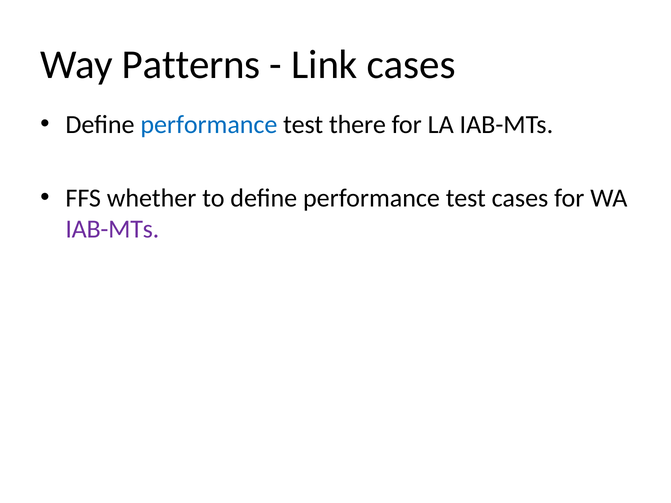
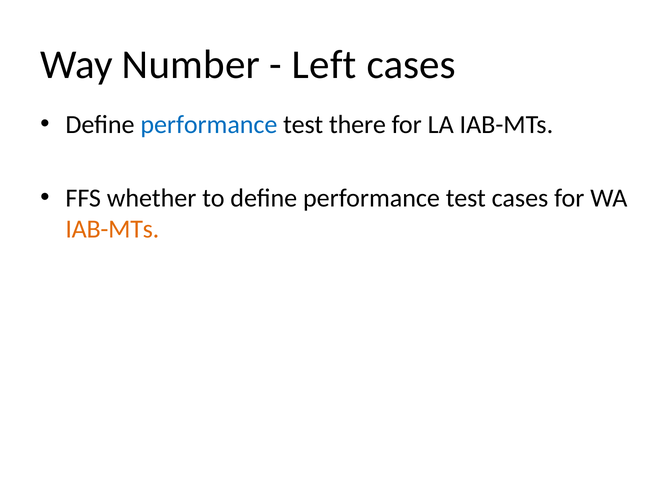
Patterns: Patterns -> Number
Link: Link -> Left
IAB-MTs at (112, 229) colour: purple -> orange
